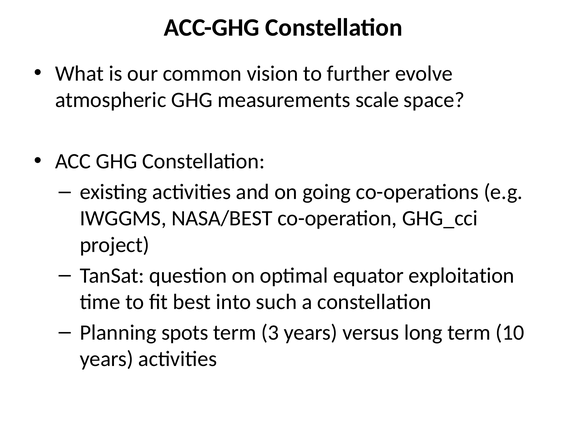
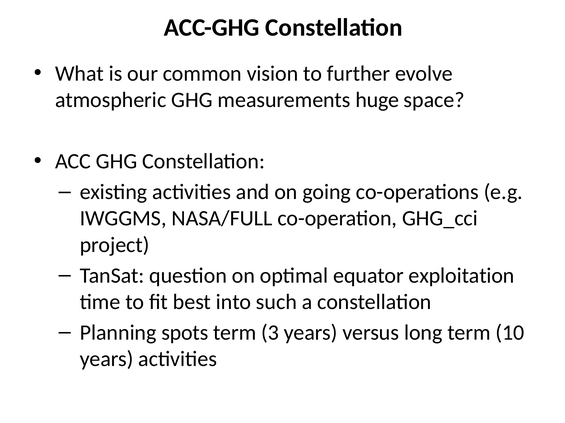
scale: scale -> huge
NASA/BEST: NASA/BEST -> NASA/FULL
